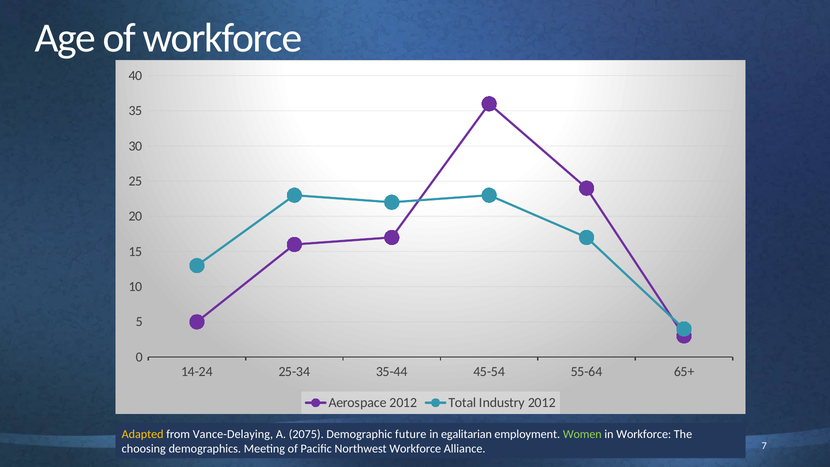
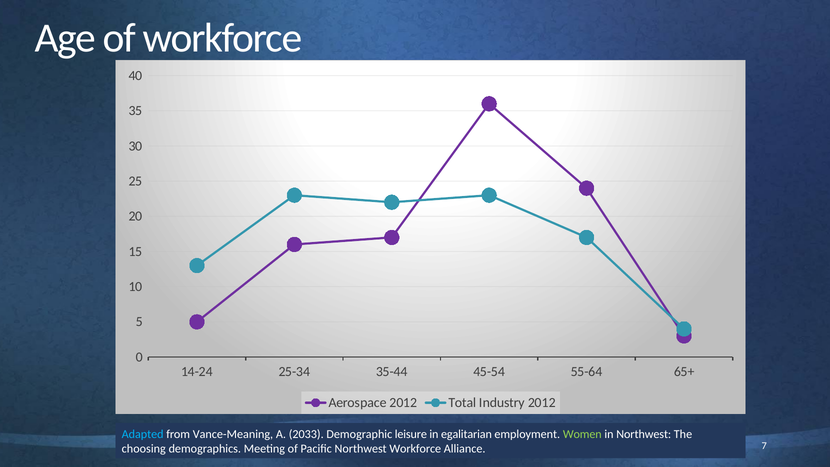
Adapted colour: yellow -> light blue
Vance-Delaying: Vance-Delaying -> Vance-Meaning
2075: 2075 -> 2033
future: future -> leisure
in Workforce: Workforce -> Northwest
